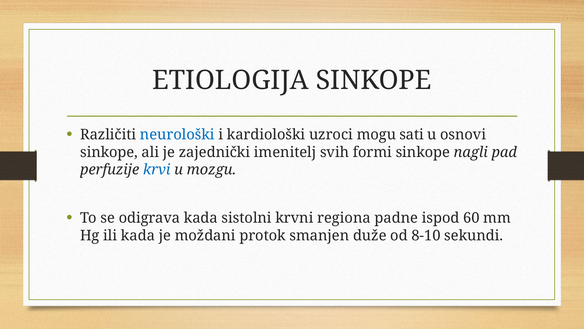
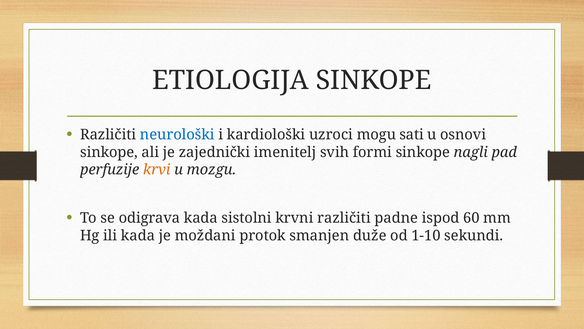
krvi colour: blue -> orange
krvni regiona: regiona -> različiti
8-10: 8-10 -> 1-10
